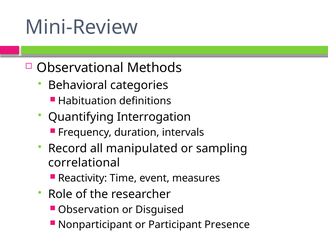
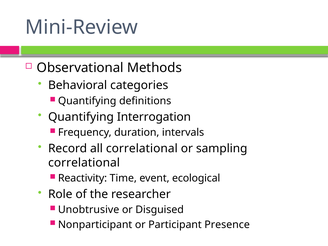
Habituation at (87, 101): Habituation -> Quantifying
all manipulated: manipulated -> correlational
measures: measures -> ecological
Observation: Observation -> Unobtrusive
